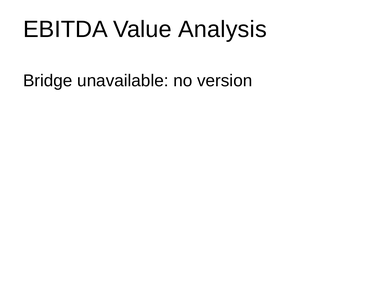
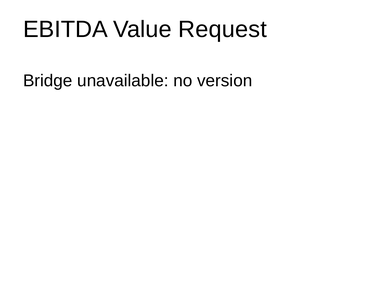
Analysis: Analysis -> Request
